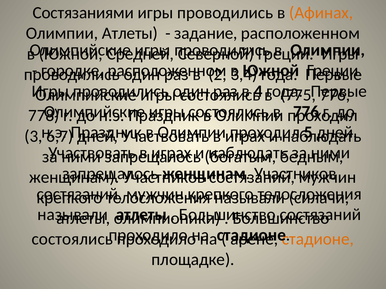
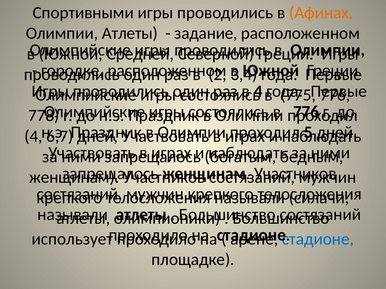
Состязаниями: Состязаниями -> Спортивными
3 at (33, 136): 3 -> 4
состоялись at (72, 239): состоялись -> использует
стадионе at (318, 239) colour: orange -> blue
